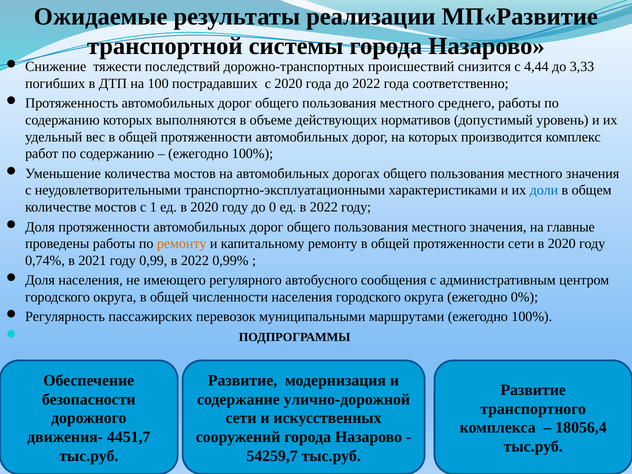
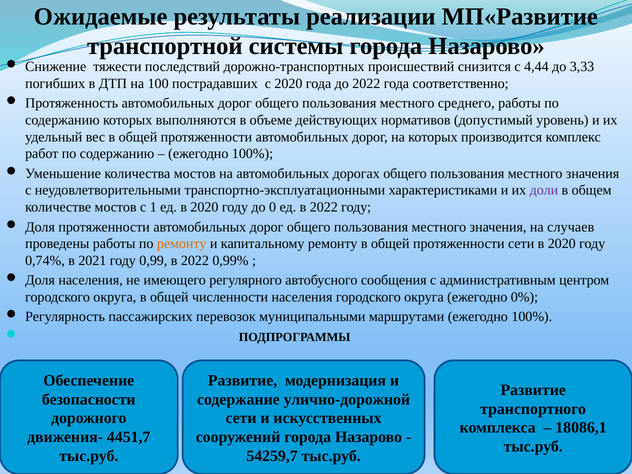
доли colour: blue -> purple
главные: главные -> случаев
18056,4: 18056,4 -> 18086,1
